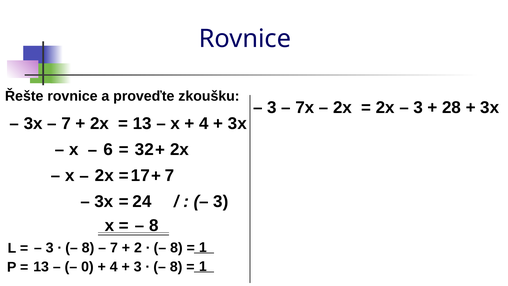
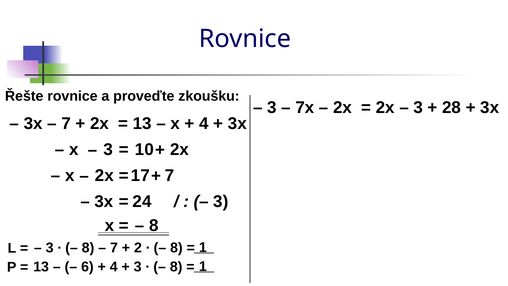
x 6: 6 -> 3
32: 32 -> 10
0: 0 -> 6
